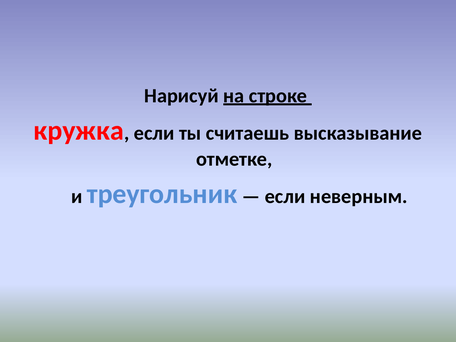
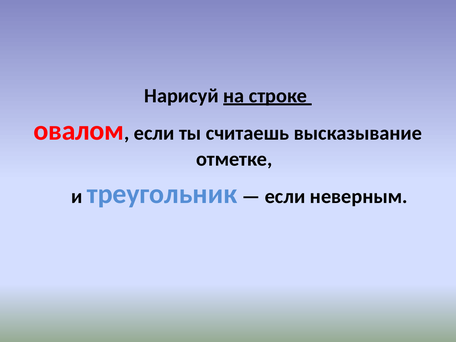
кружка: кружка -> овалом
